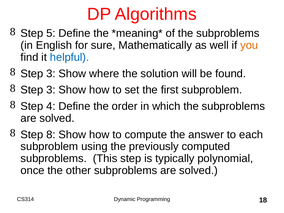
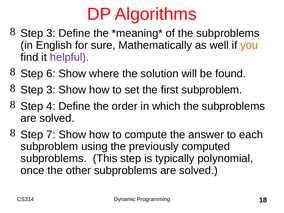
5 at (51, 33): 5 -> 3
helpful colour: blue -> purple
3 at (51, 74): 3 -> 6
8: 8 -> 7
